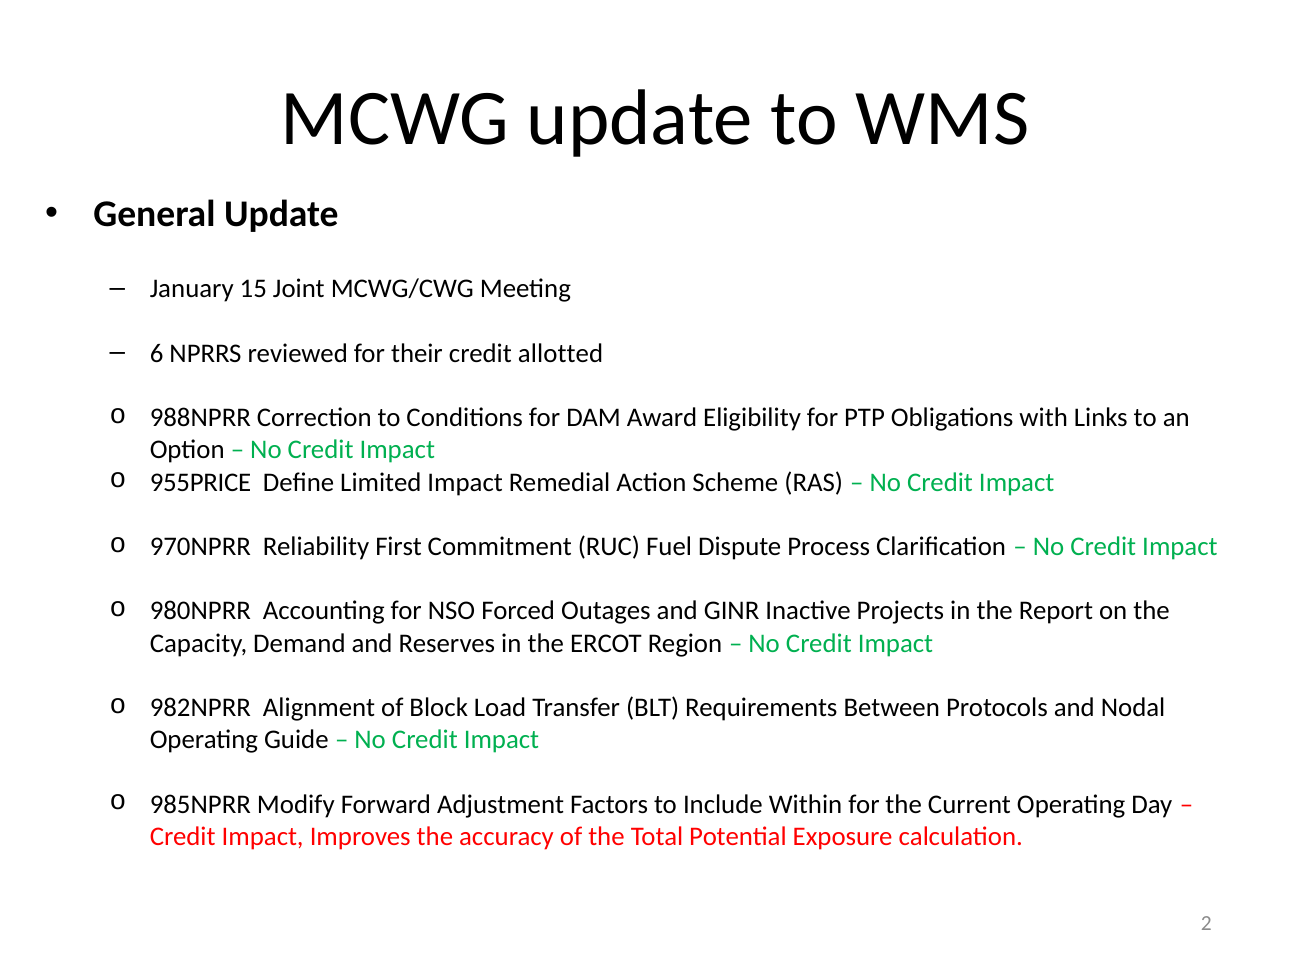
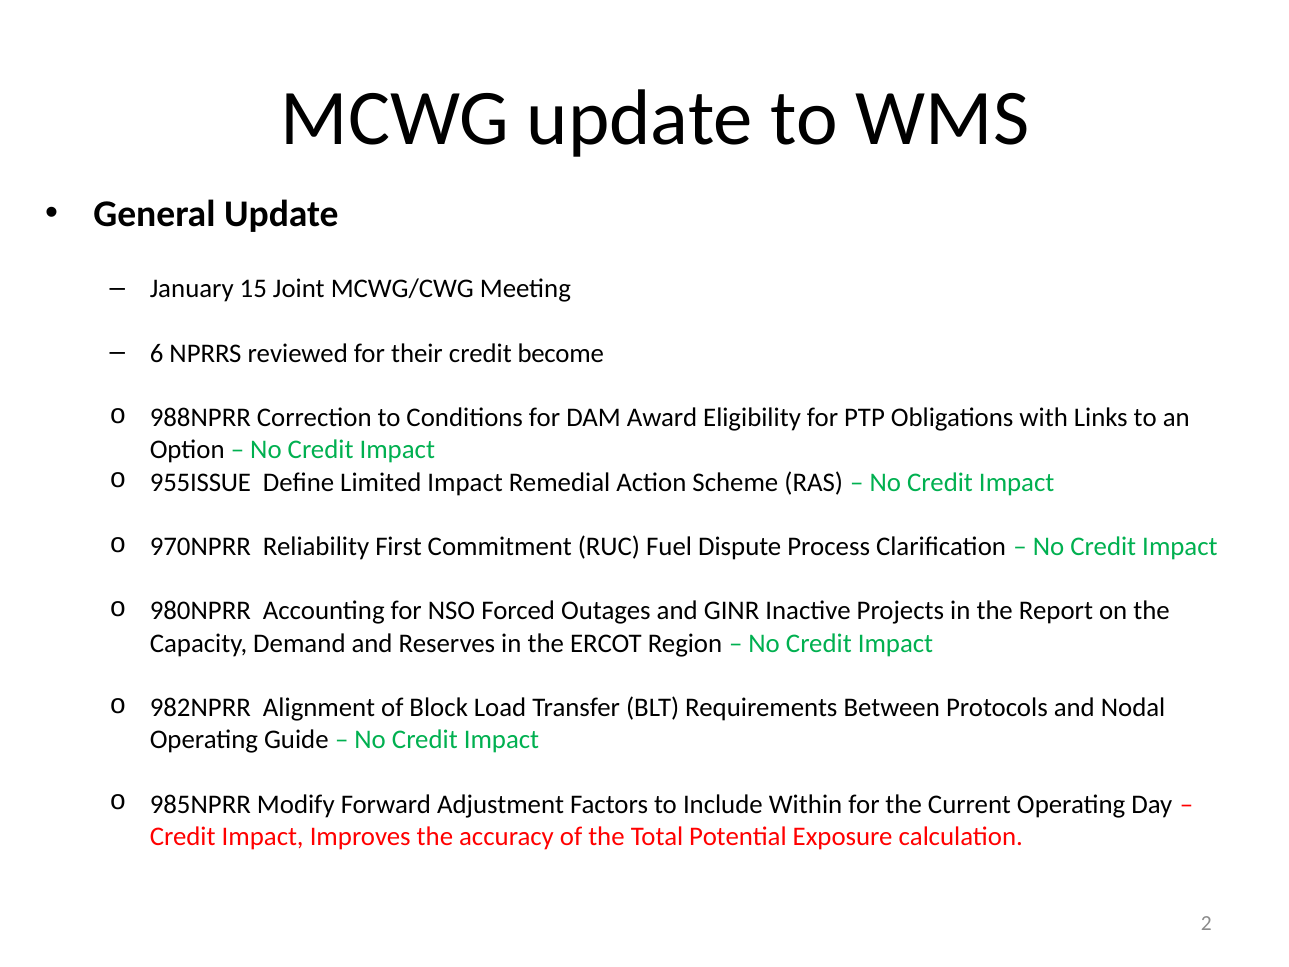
allotted: allotted -> become
955PRICE: 955PRICE -> 955ISSUE
